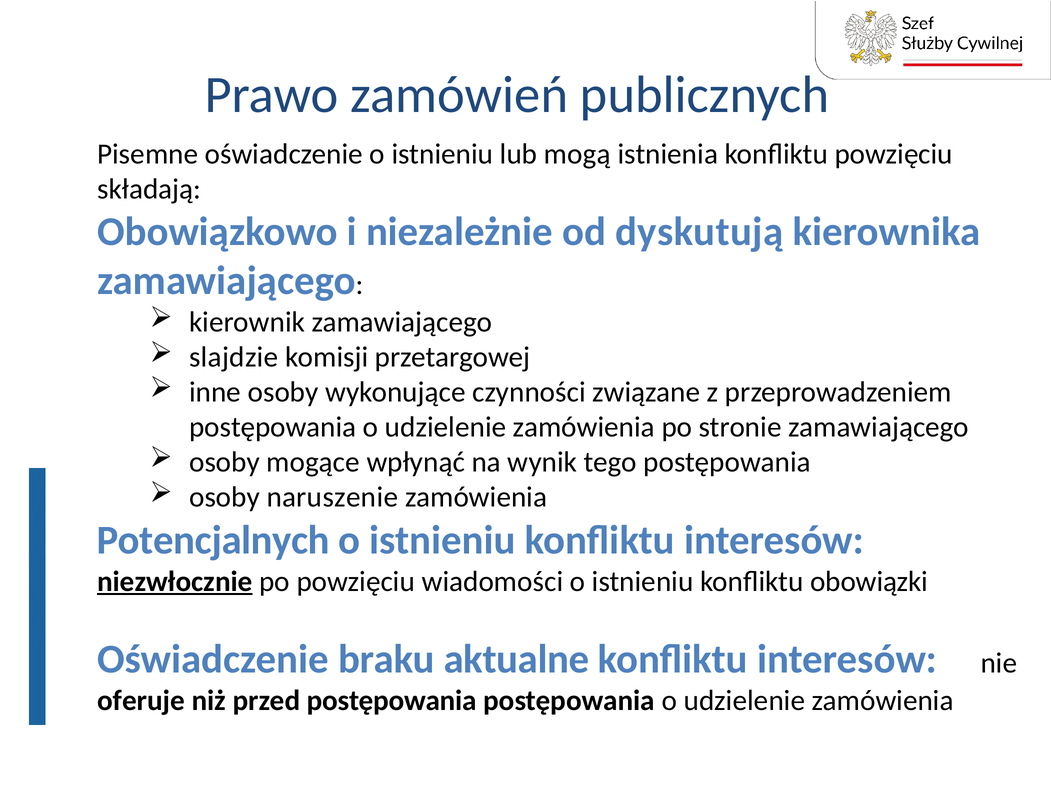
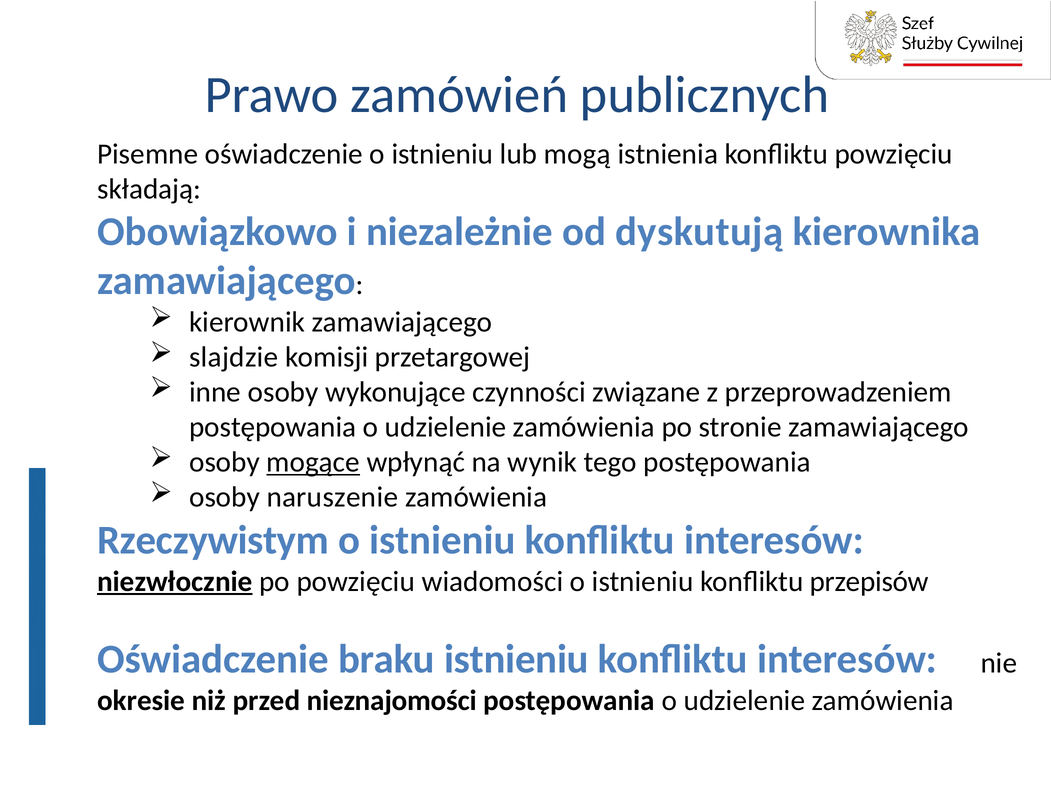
mogące underline: none -> present
Potencjalnych: Potencjalnych -> Rzeczywistym
obowiązki: obowiązki -> przepisów
braku aktualne: aktualne -> istnieniu
oferuje: oferuje -> okresie
przed postępowania: postępowania -> nieznajomości
